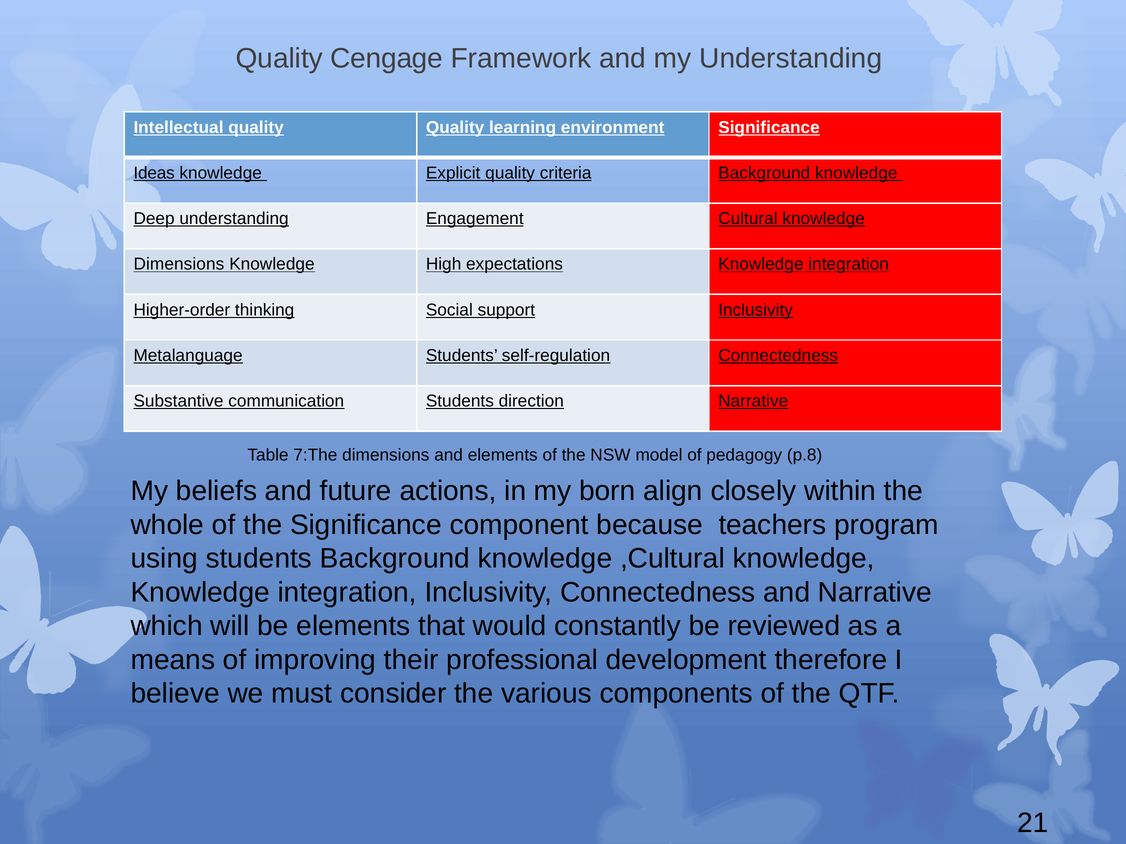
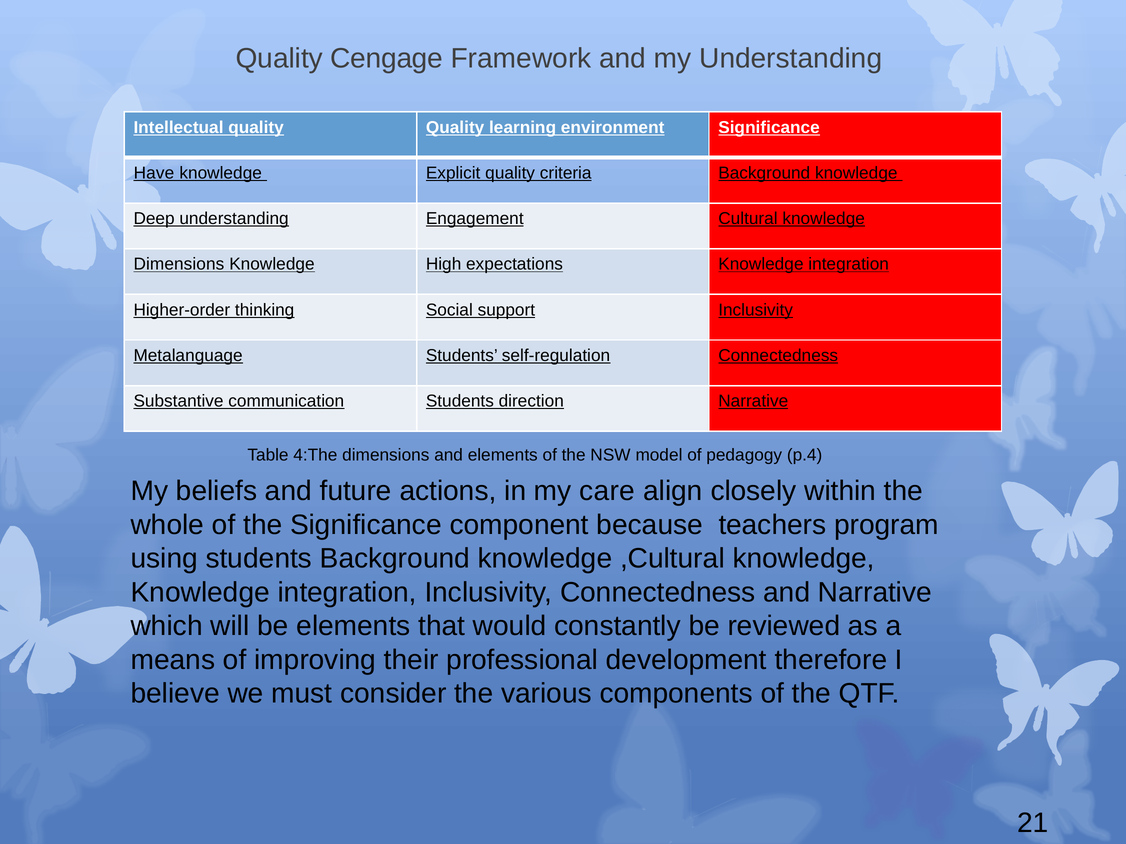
Ideas: Ideas -> Have
7:The: 7:The -> 4:The
p.8: p.8 -> p.4
born: born -> care
